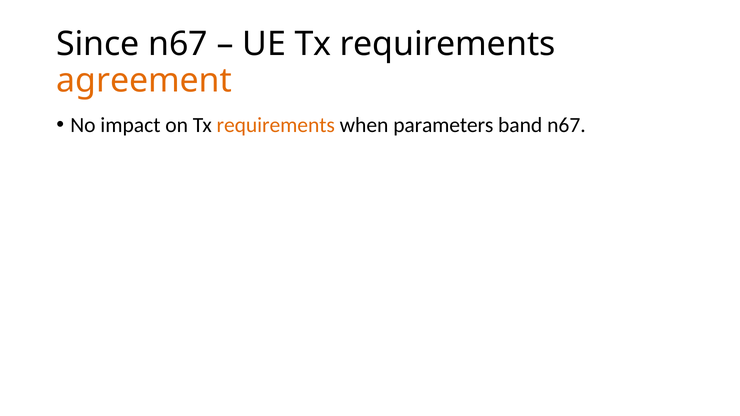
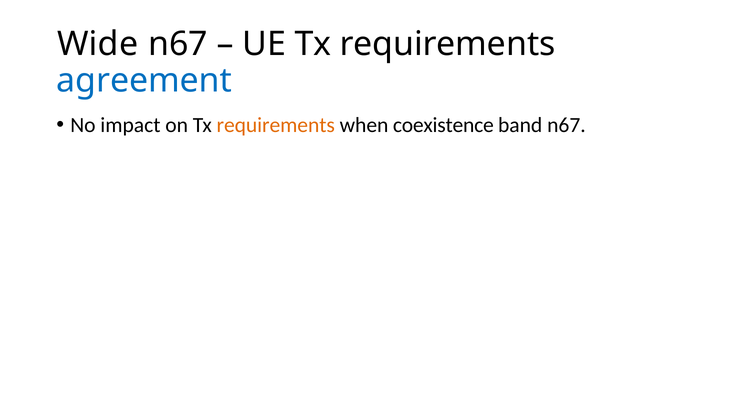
Since: Since -> Wide
agreement colour: orange -> blue
parameters: parameters -> coexistence
